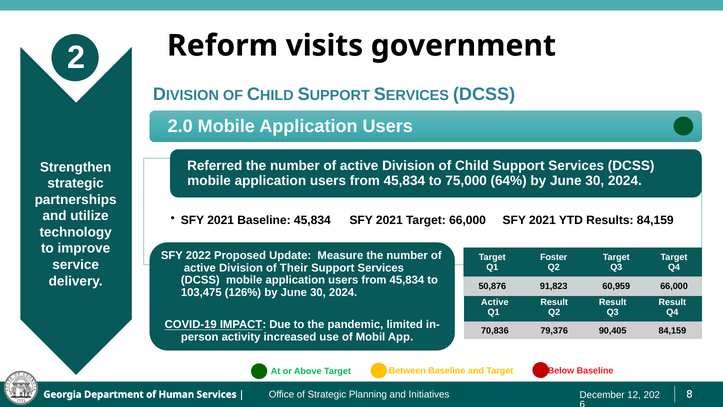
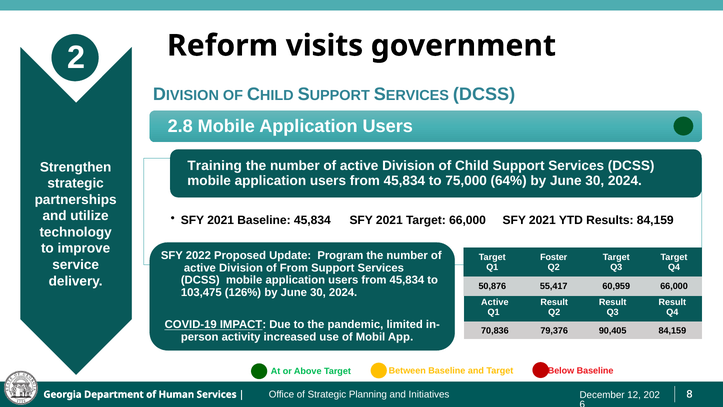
2.0: 2.0 -> 2.8
Referred: Referred -> Training
Measure: Measure -> Program
of Their: Their -> From
91,823: 91,823 -> 55,417
